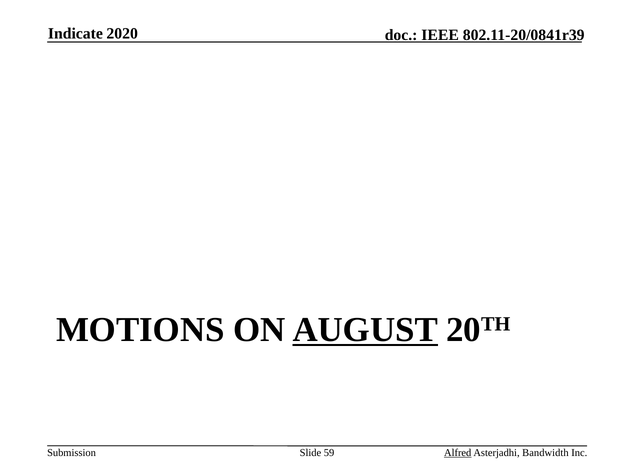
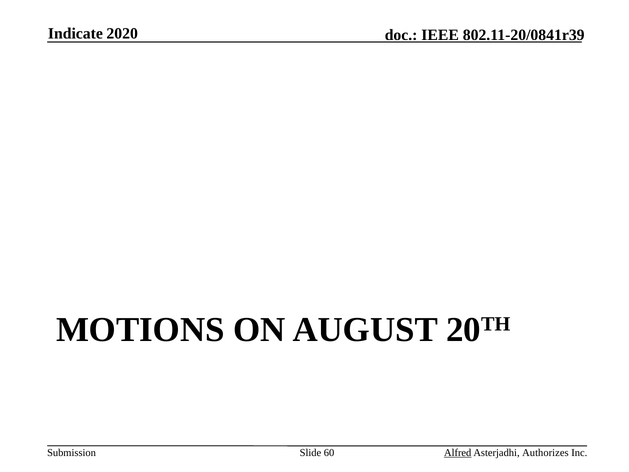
AUGUST underline: present -> none
59: 59 -> 60
Bandwidth: Bandwidth -> Authorizes
